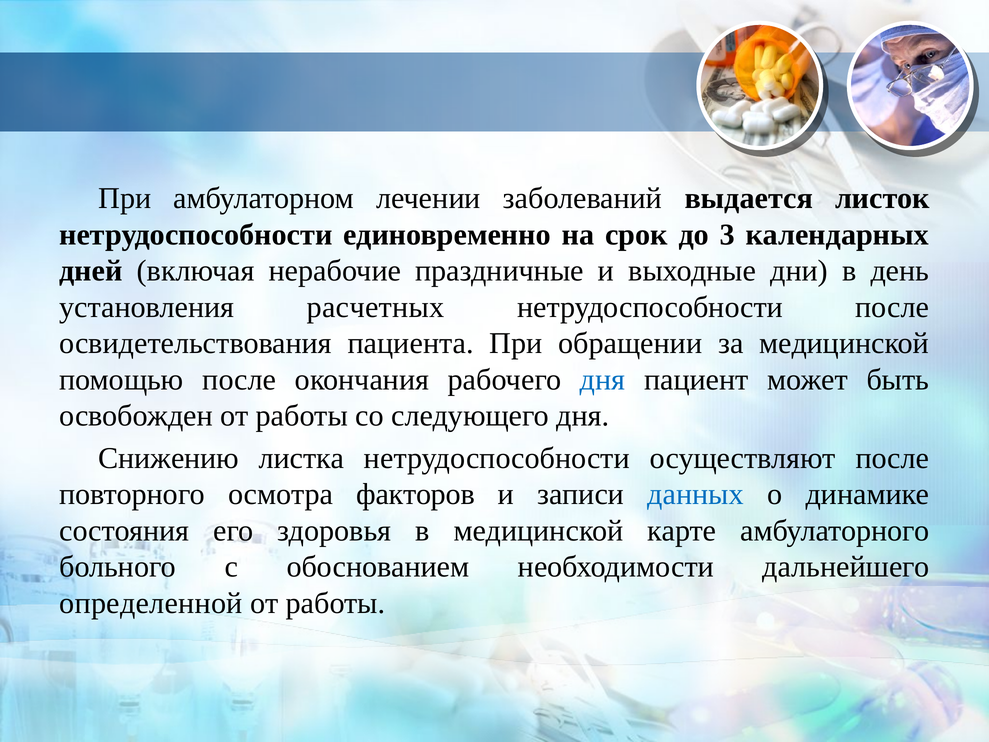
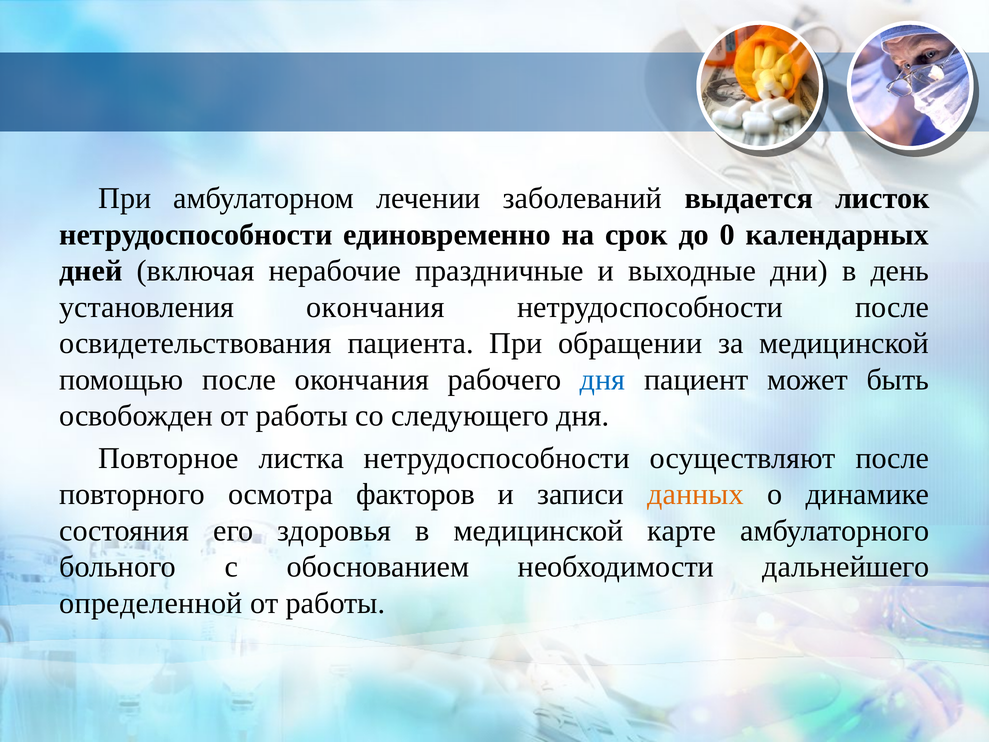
3: 3 -> 0
установления расчетных: расчетных -> окончания
Снижению: Снижению -> Повторное
данных colour: blue -> orange
